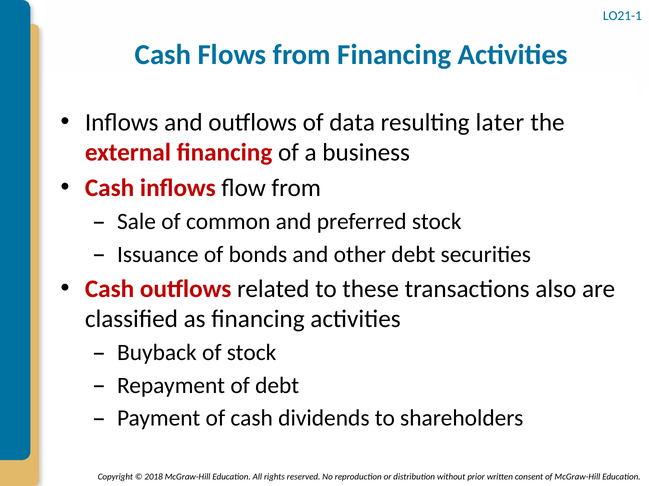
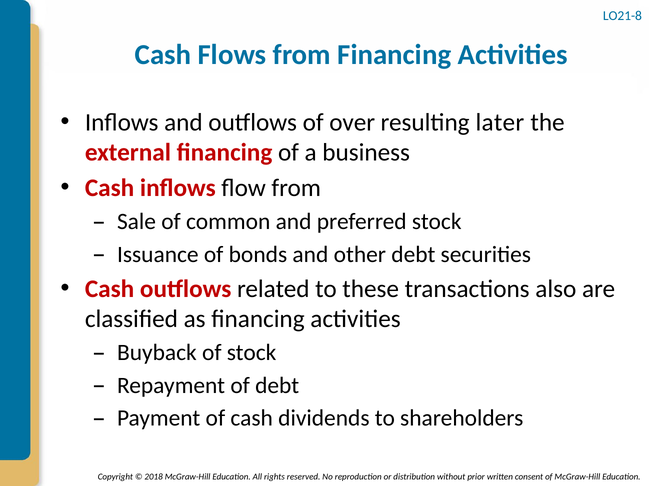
LO21-1: LO21-1 -> LO21-8
data: data -> over
